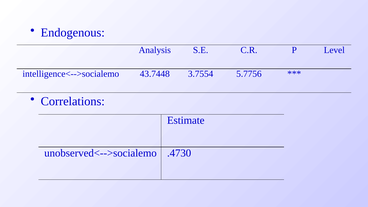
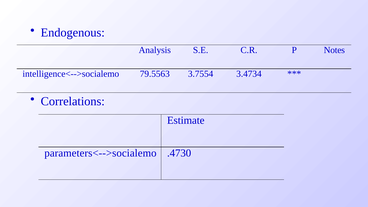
Level: Level -> Notes
43.7448: 43.7448 -> 79.5563
5.7756: 5.7756 -> 3.4734
unobserved<-->socialemo: unobserved<-->socialemo -> parameters<-->socialemo
